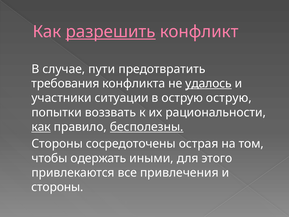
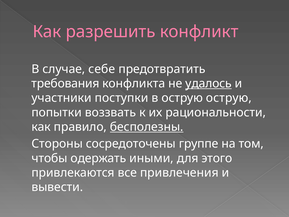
разрешить underline: present -> none
пути: пути -> себе
ситуации: ситуации -> поступки
как at (41, 127) underline: present -> none
острая: острая -> группе
стороны at (57, 187): стороны -> вывести
